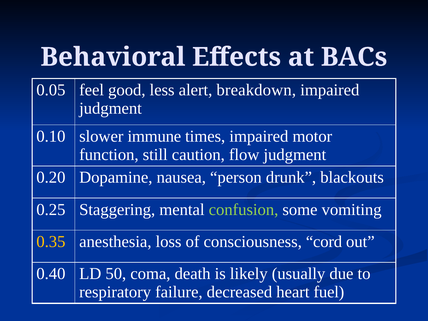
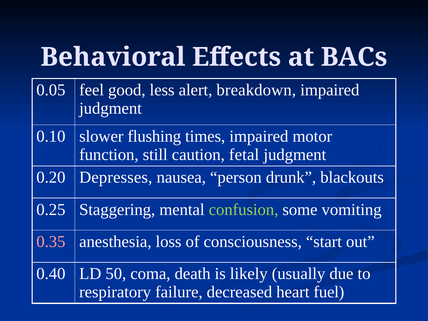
immune: immune -> flushing
flow: flow -> fetal
Dopamine: Dopamine -> Depresses
0.35 colour: yellow -> pink
cord: cord -> start
